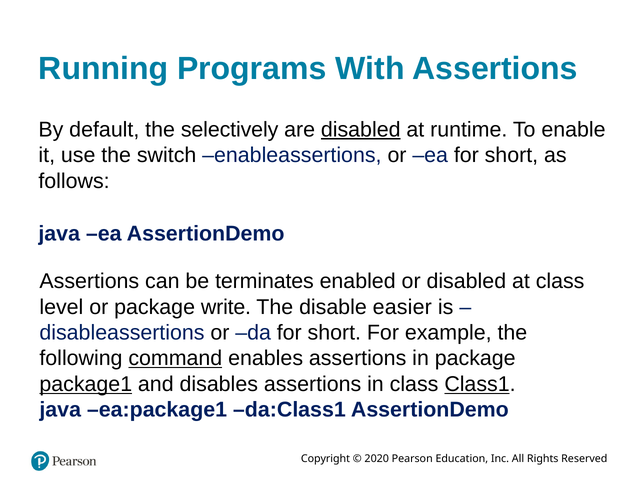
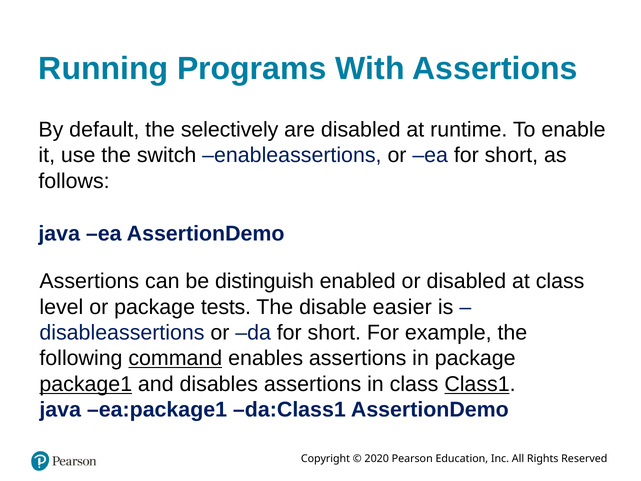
disabled at (361, 130) underline: present -> none
terminates: terminates -> distinguish
write: write -> tests
